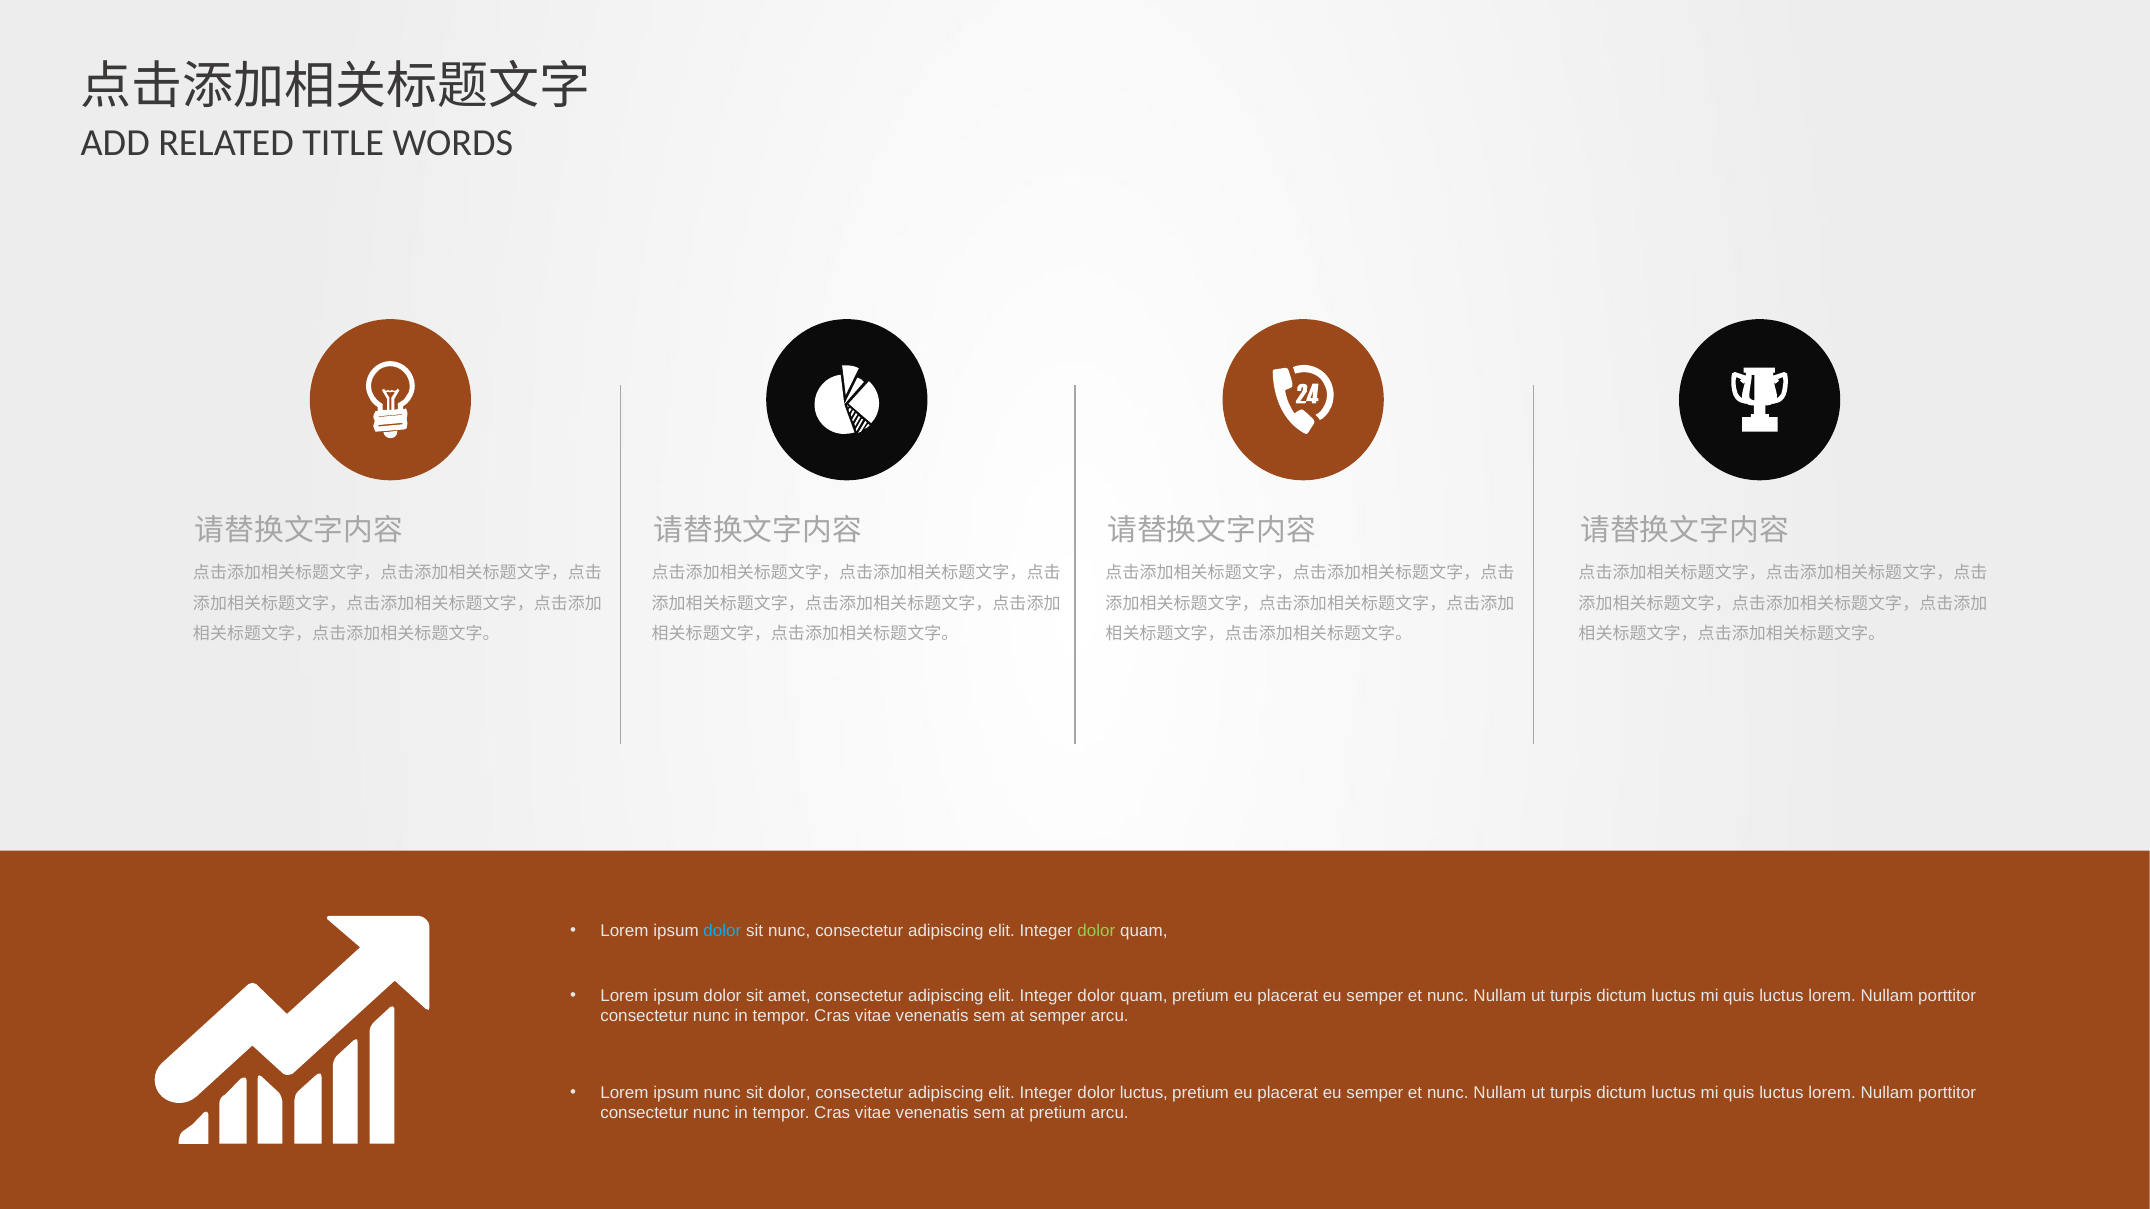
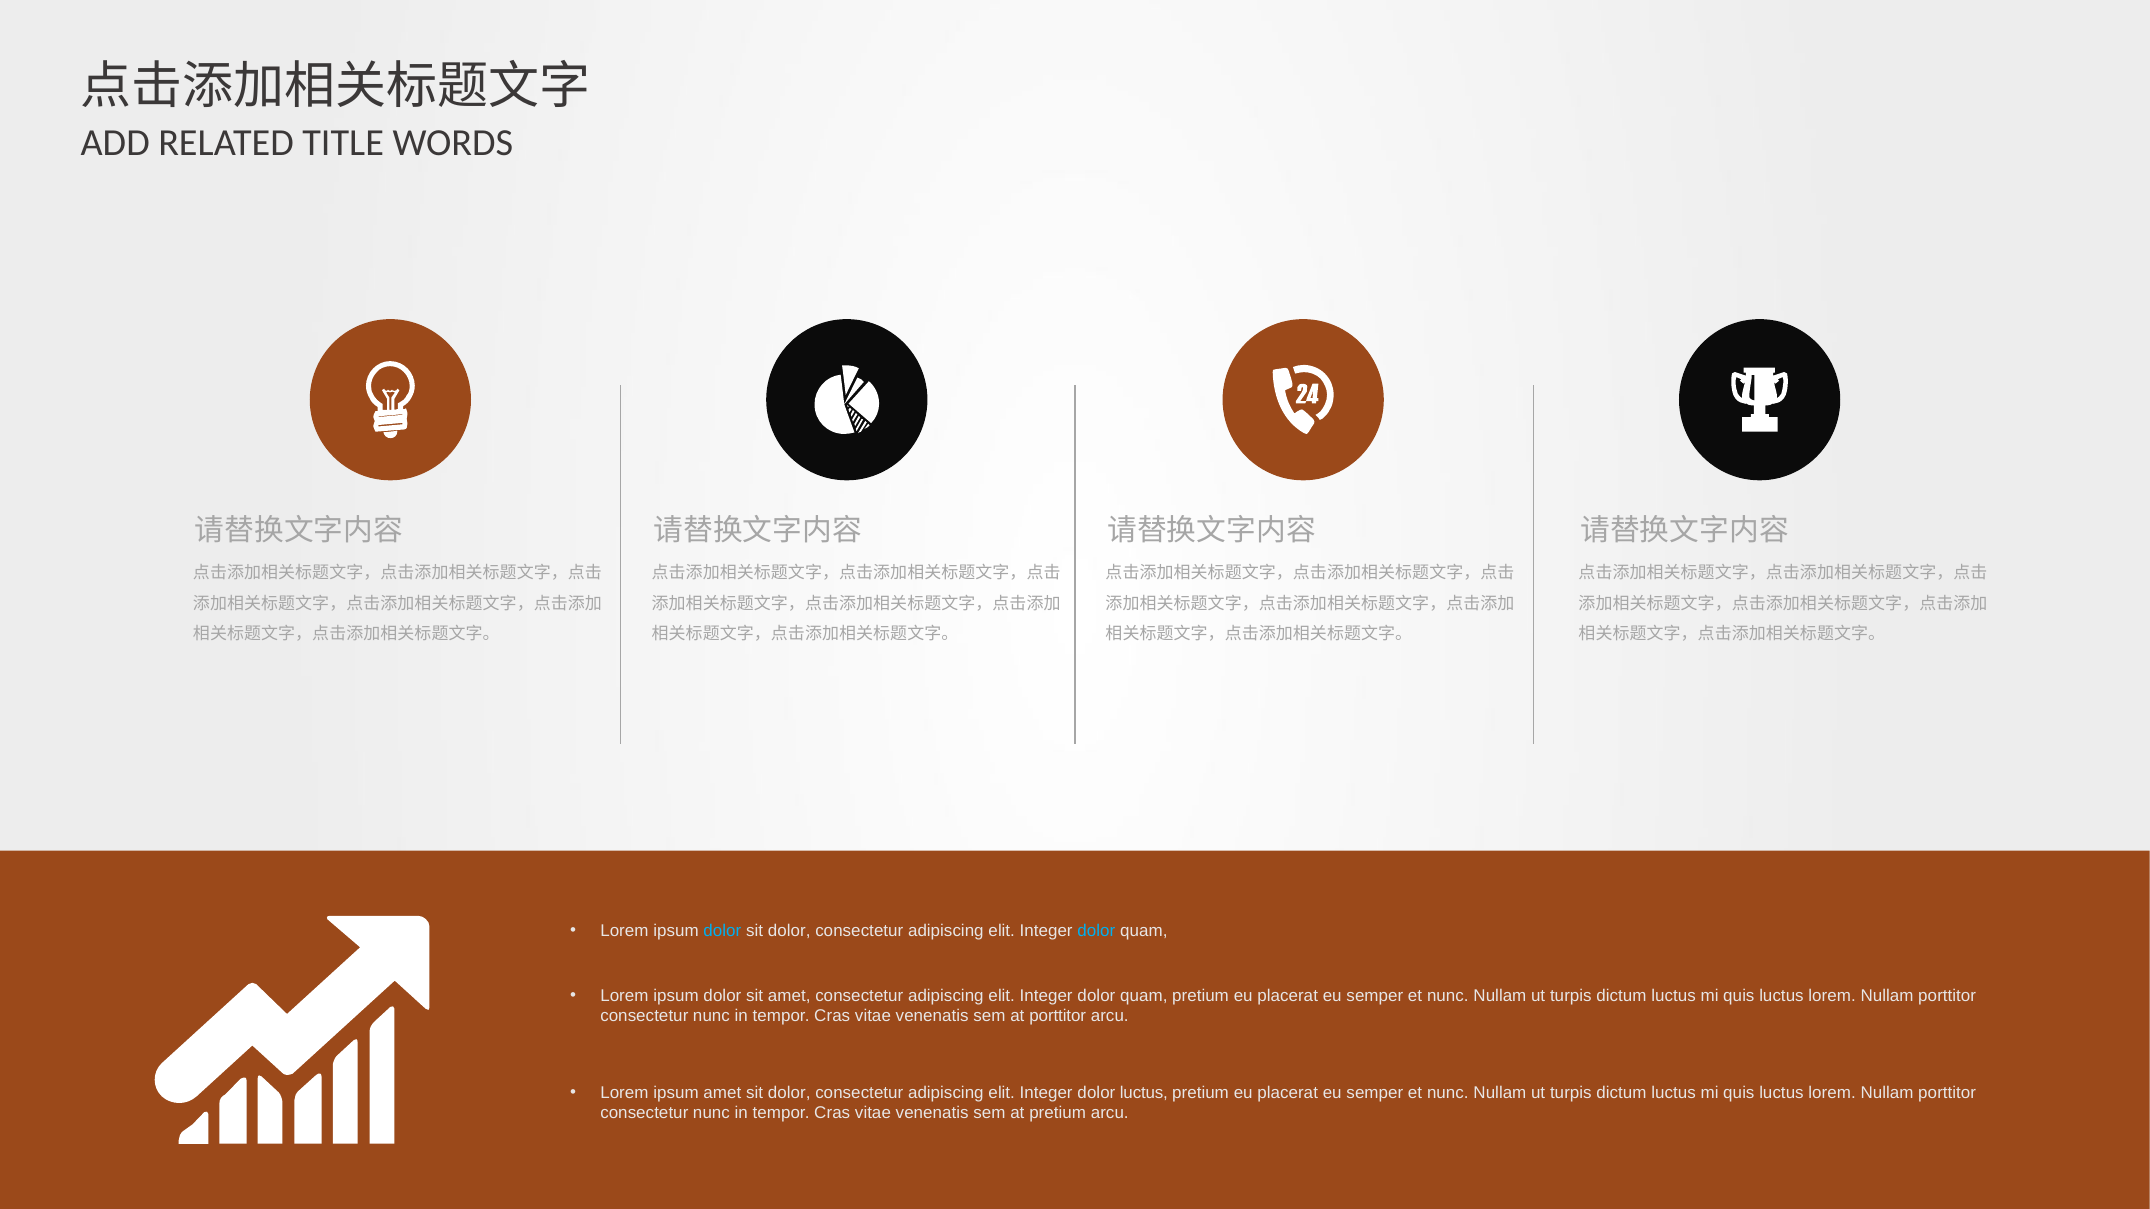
nunc at (789, 932): nunc -> dolor
dolor at (1096, 932) colour: light green -> light blue
at semper: semper -> porttitor
ipsum nunc: nunc -> amet
